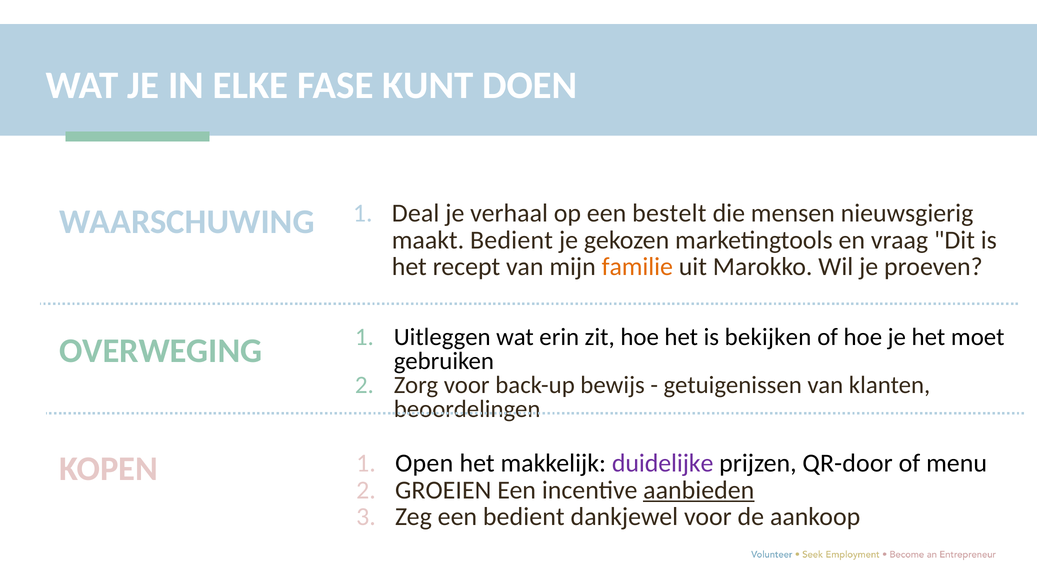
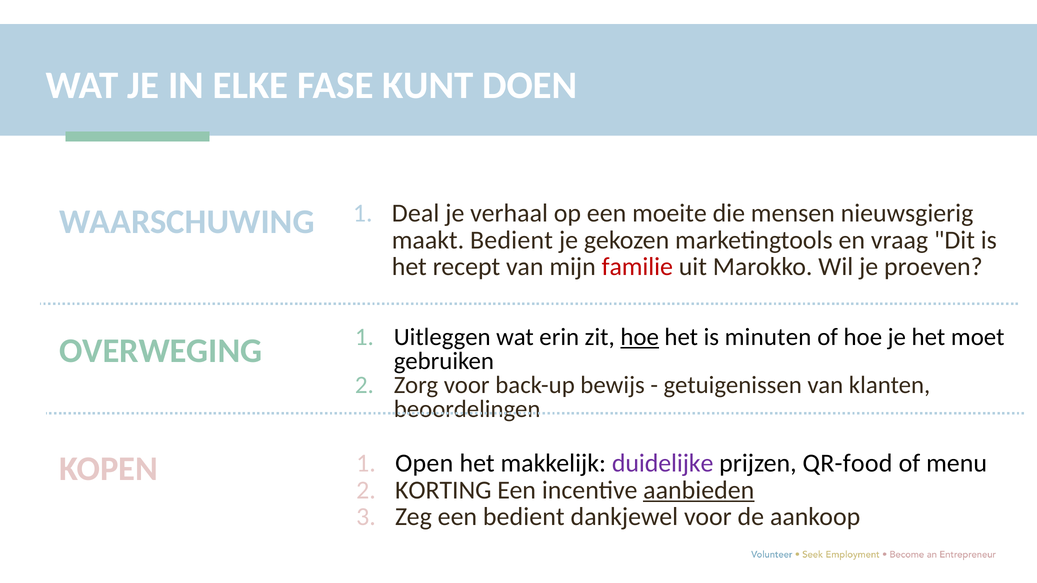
bestelt: bestelt -> moeite
familie colour: orange -> red
hoe at (640, 337) underline: none -> present
bekijken: bekijken -> minuten
QR-door: QR-door -> QR-food
GROEIEN: GROEIEN -> KORTING
